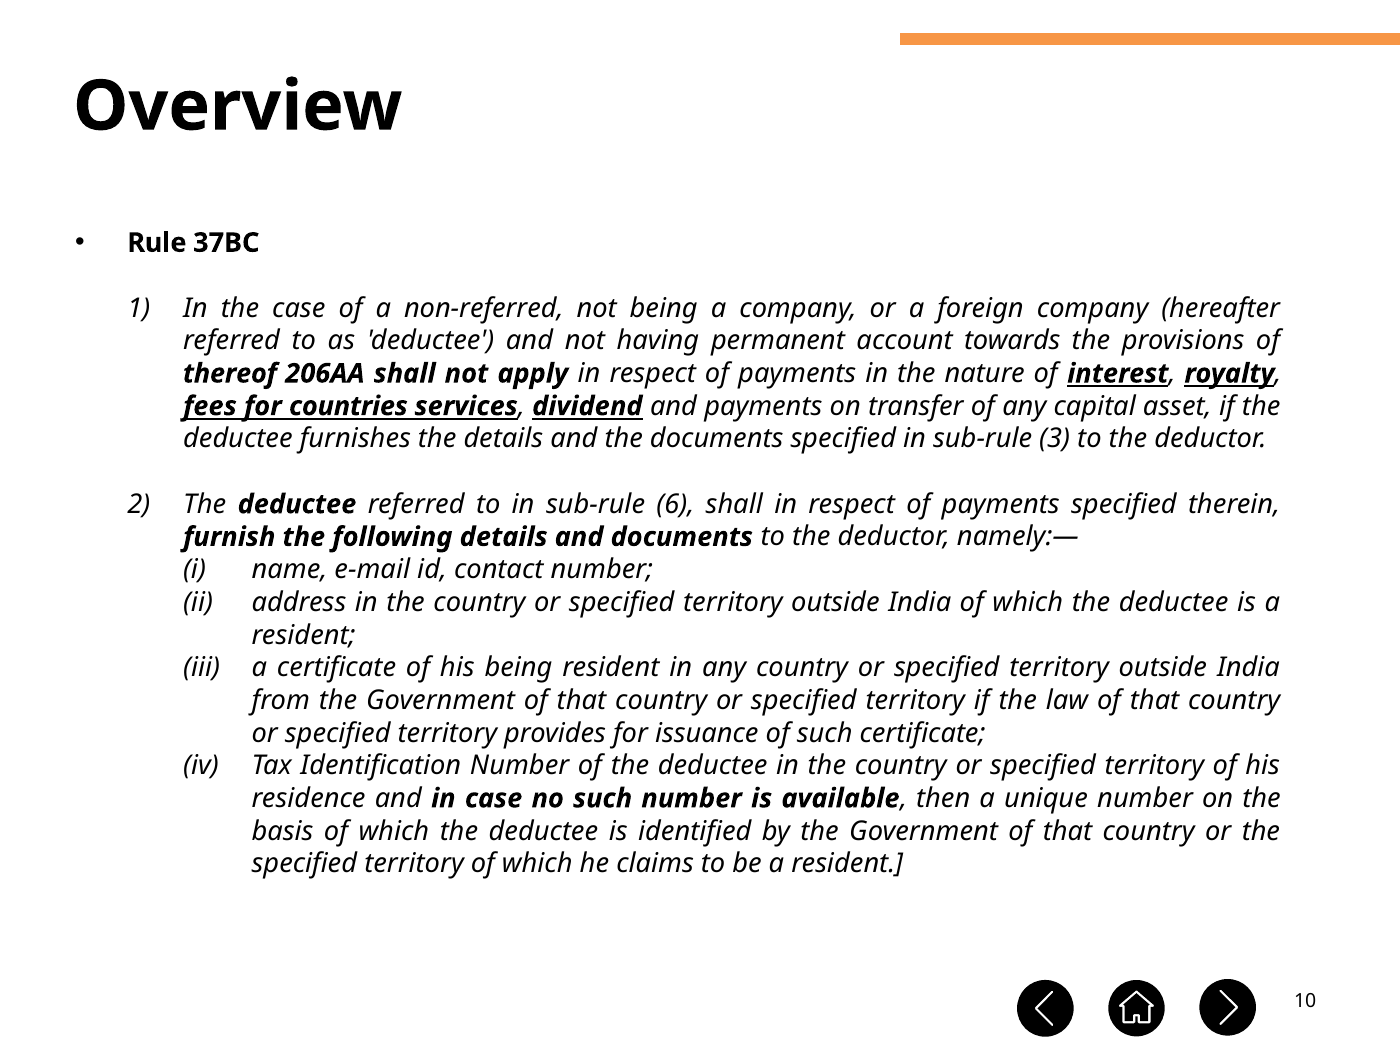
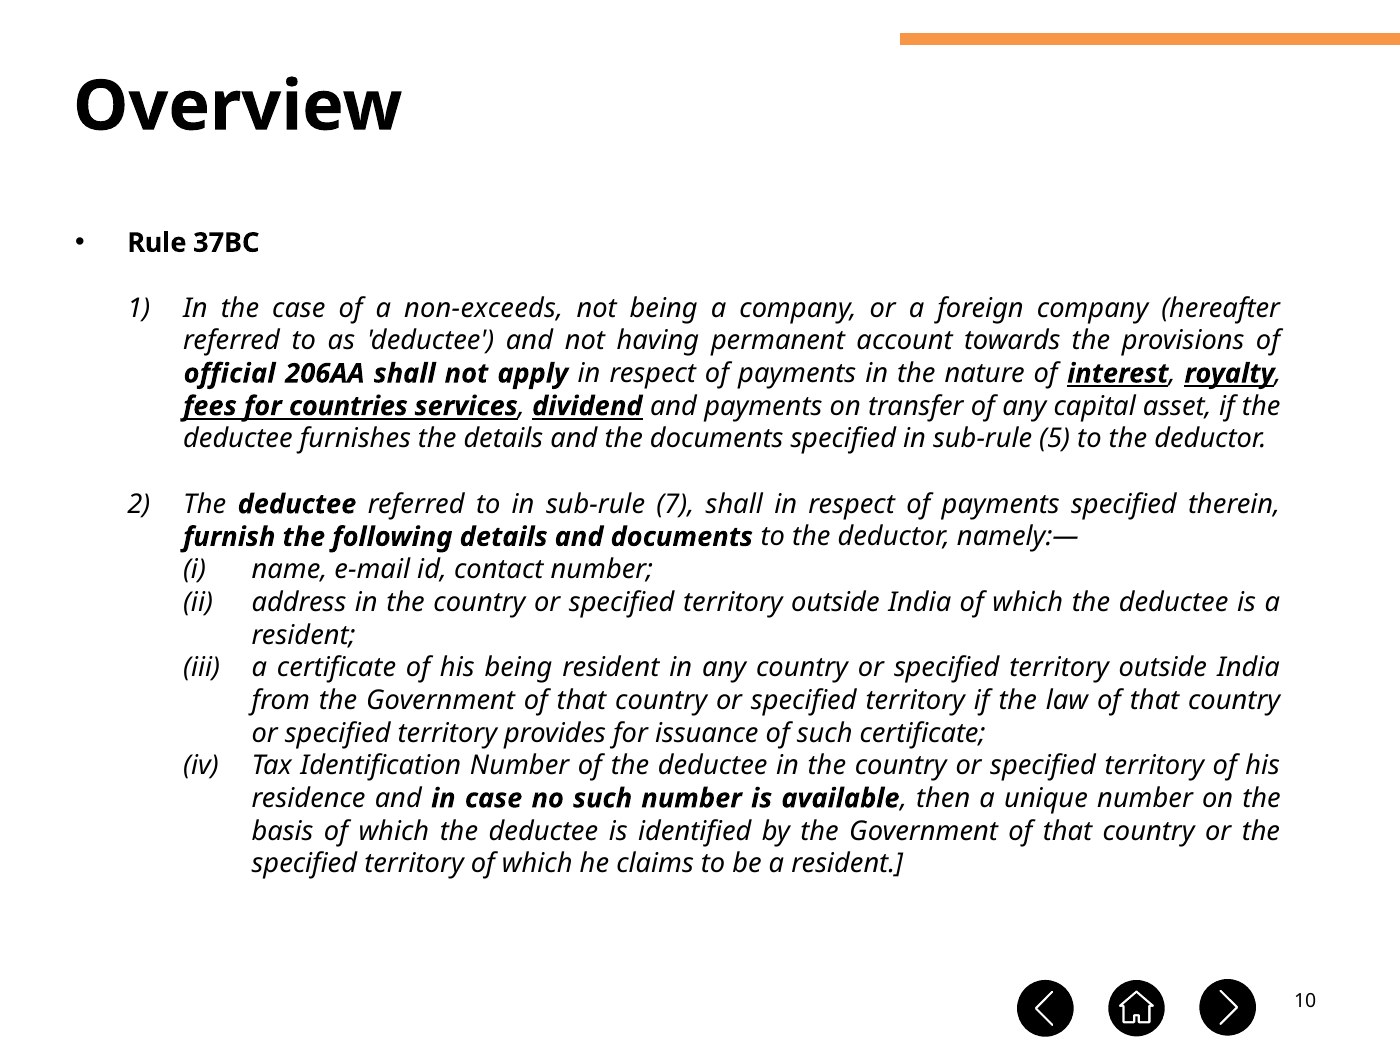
non-referred: non-referred -> non-exceeds
thereof: thereof -> official
3: 3 -> 5
6: 6 -> 7
